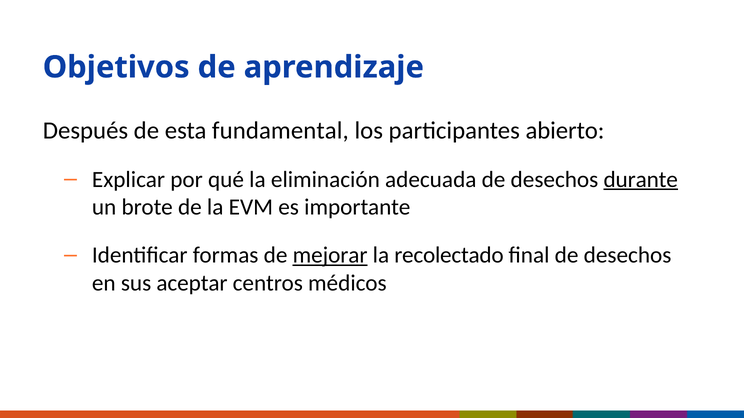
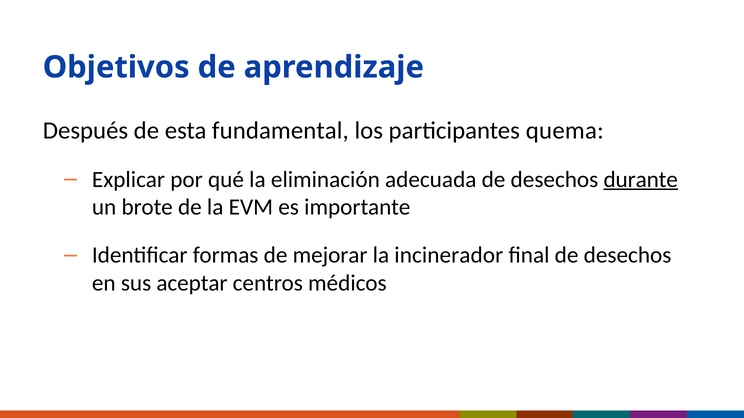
abierto: abierto -> quema
mejorar underline: present -> none
recolectado: recolectado -> incinerador
